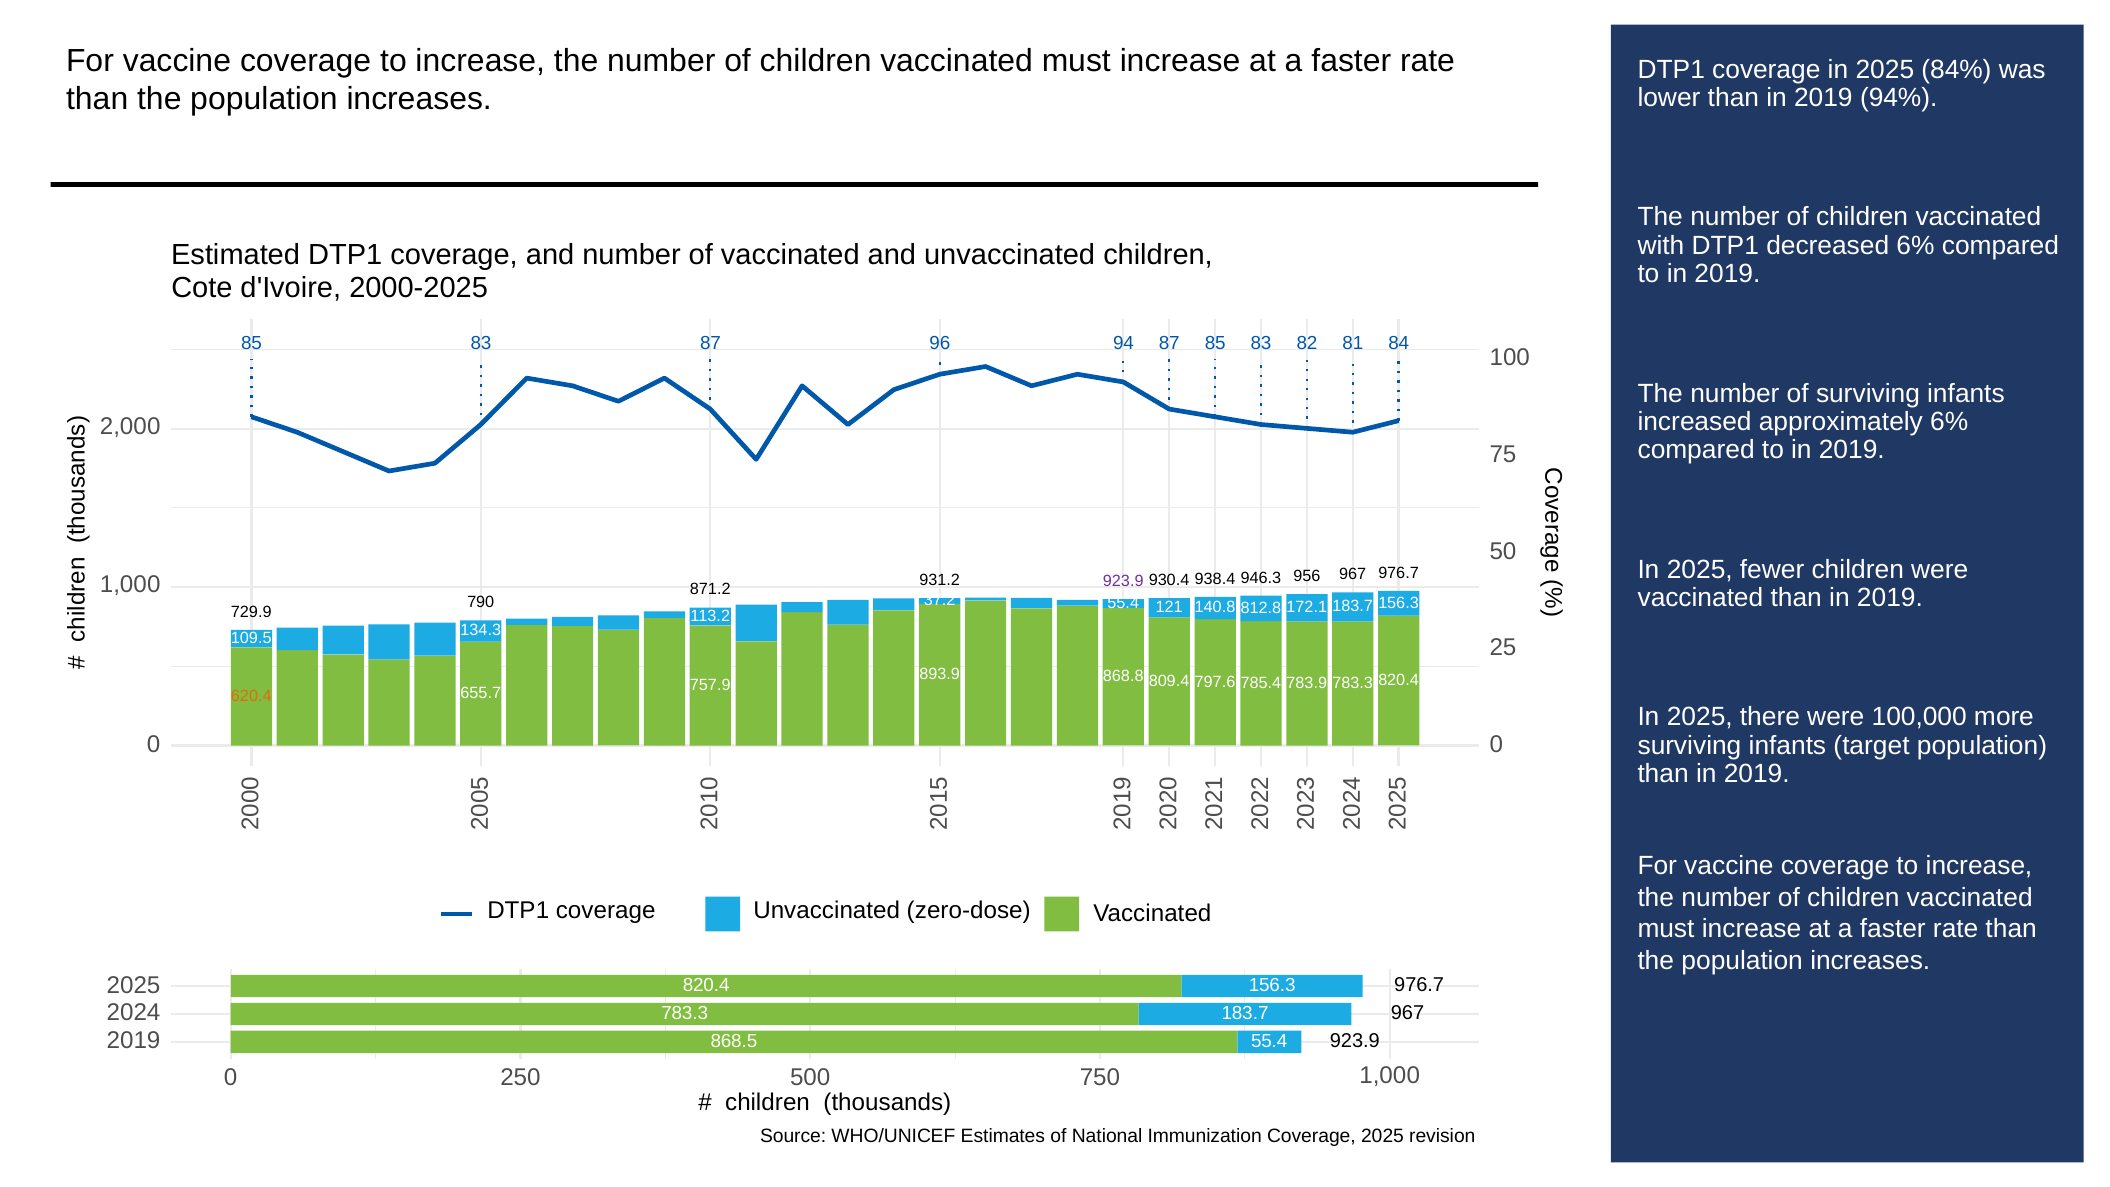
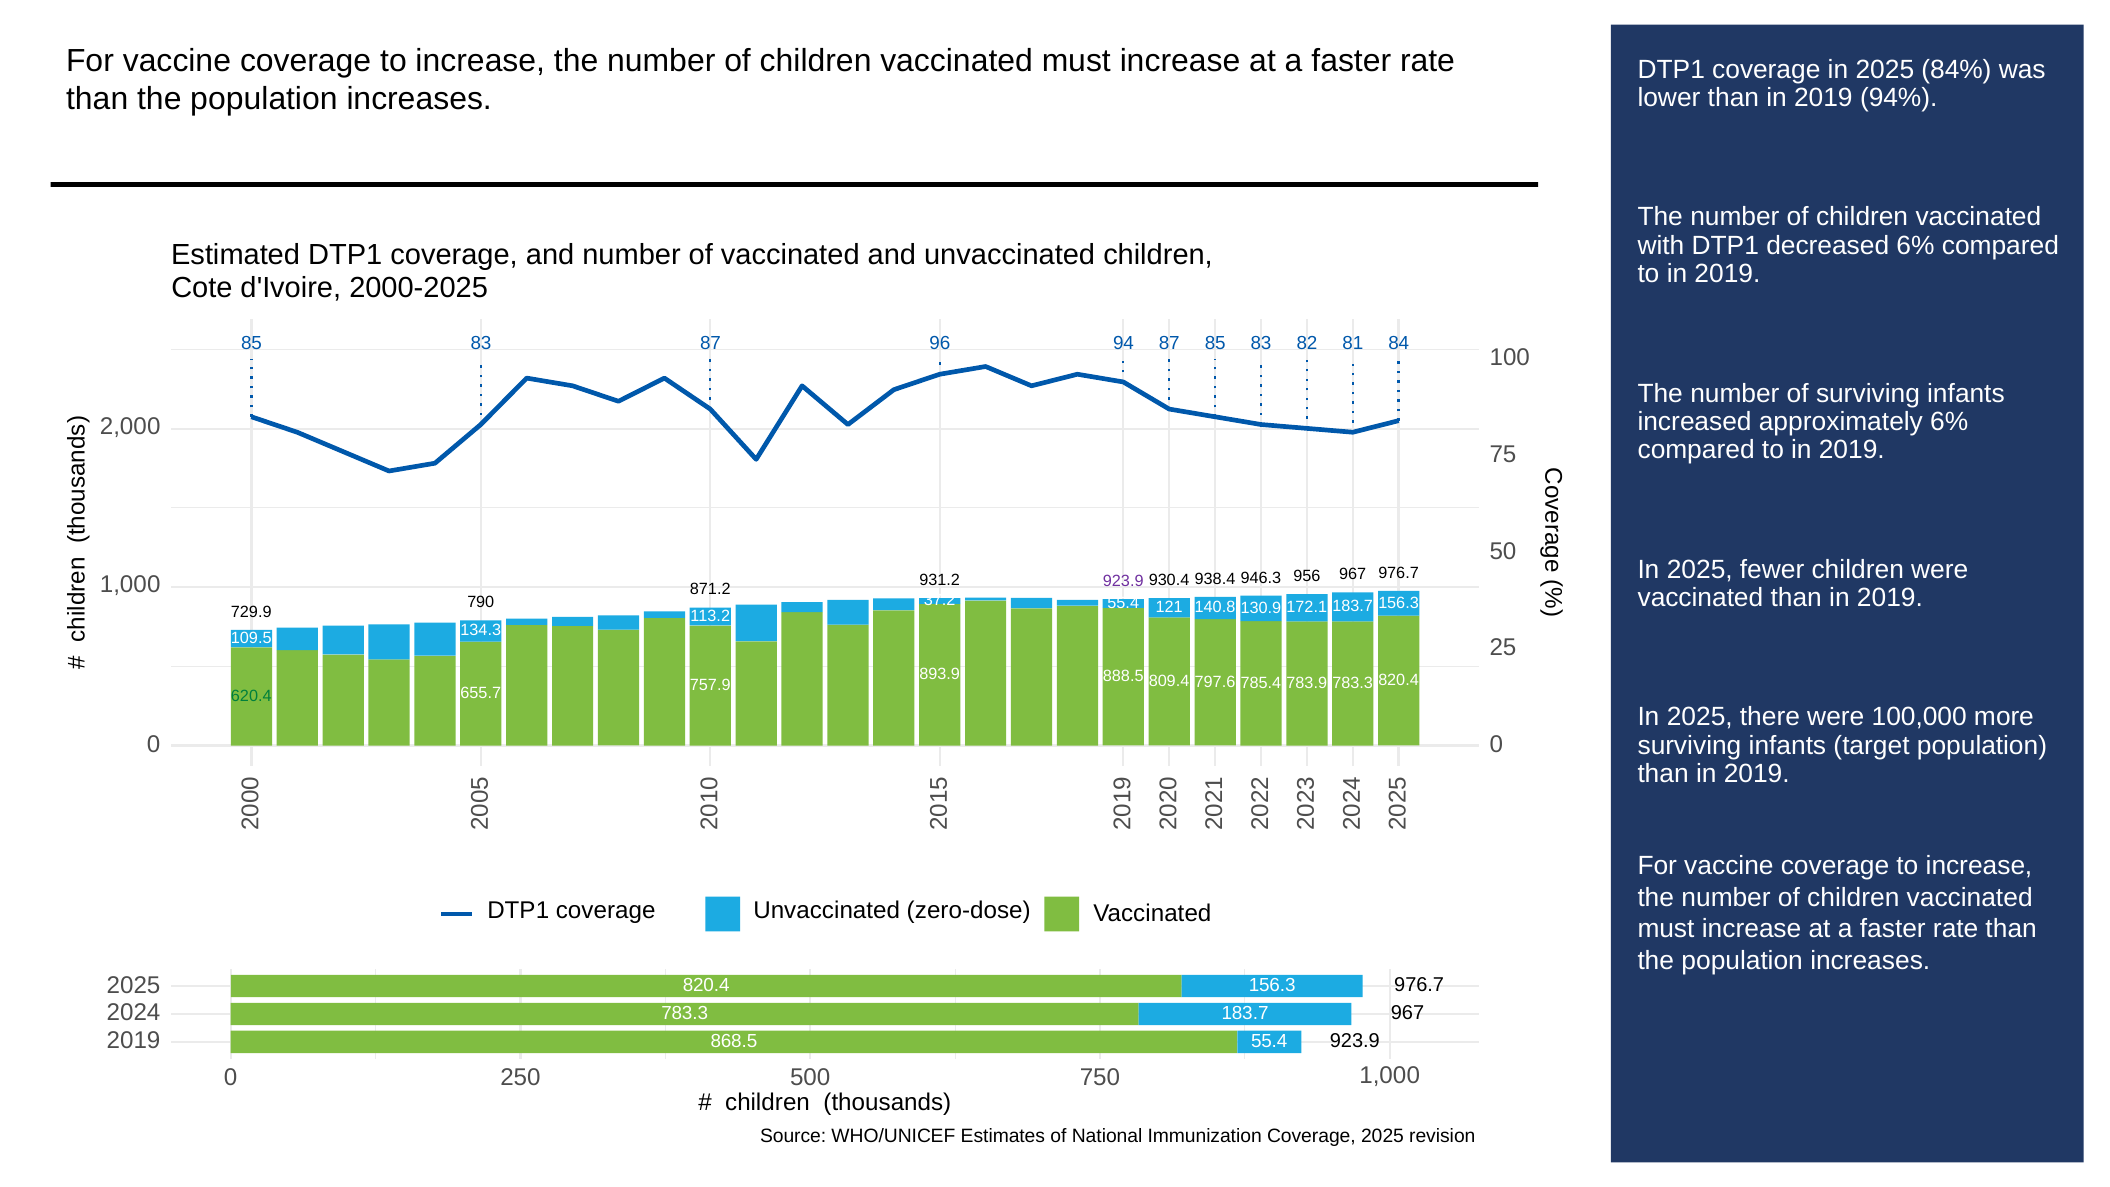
812.8: 812.8 -> 130.9
868.8: 868.8 -> 888.5
620.4 colour: orange -> green
